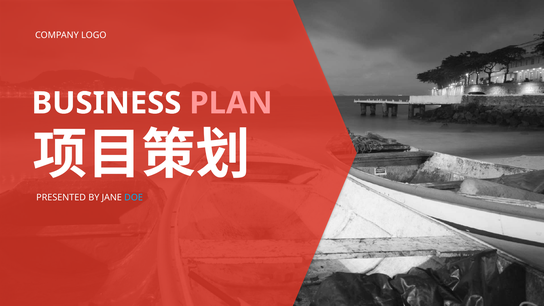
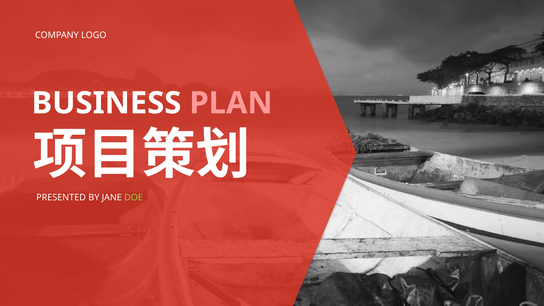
DOE colour: light blue -> light green
